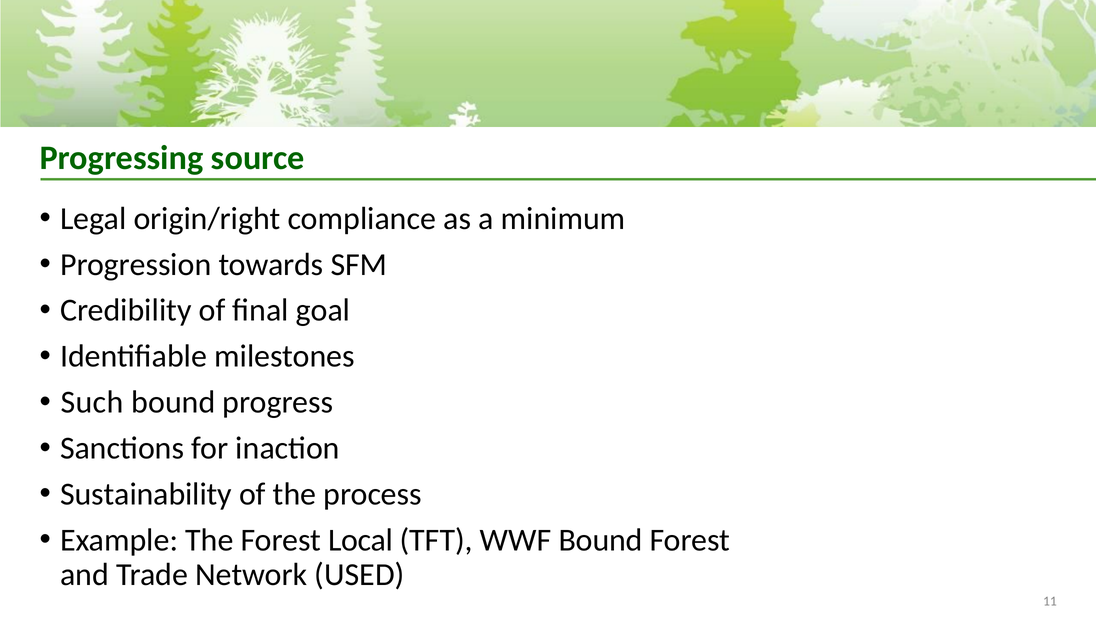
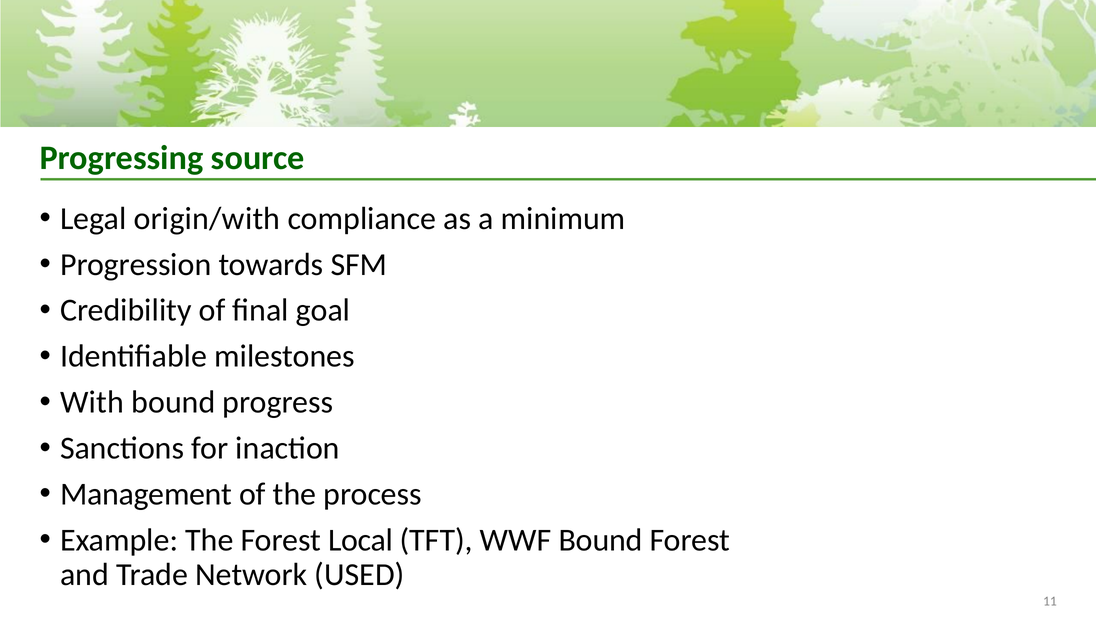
origin/right: origin/right -> origin/with
Such: Such -> With
Sustainability: Sustainability -> Management
